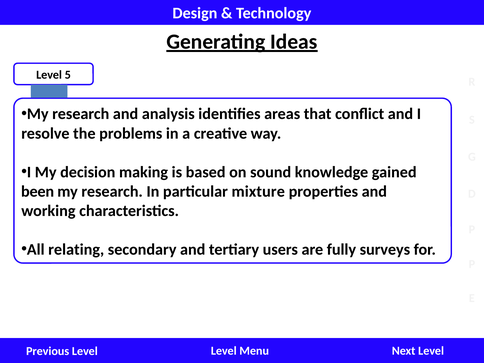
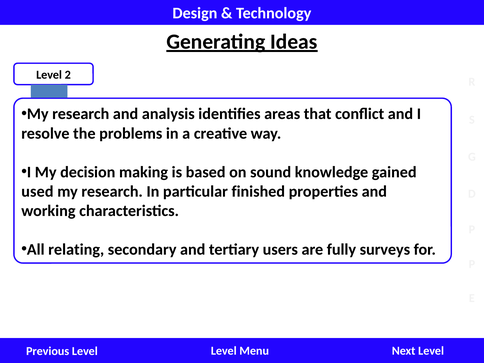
5: 5 -> 2
been: been -> used
mixture: mixture -> finished
